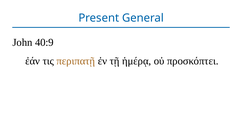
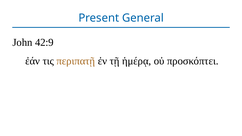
40:9: 40:9 -> 42:9
